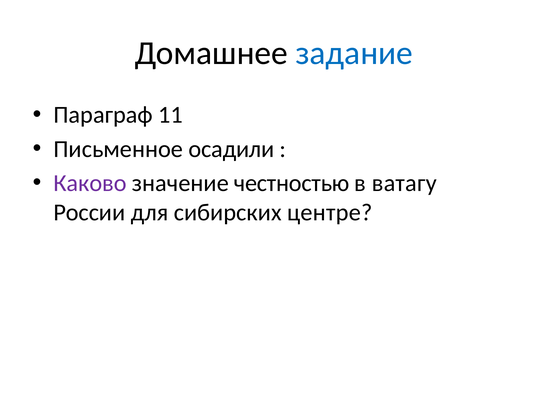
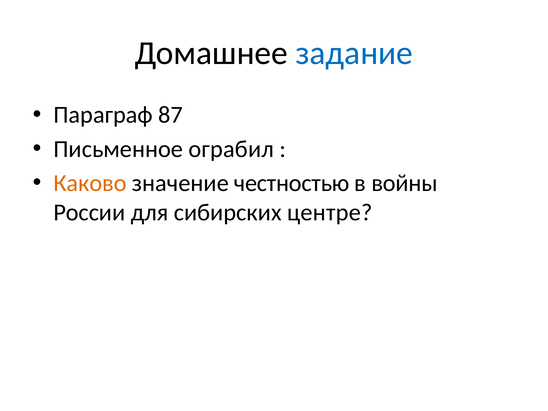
11: 11 -> 87
осадили: осадили -> ограбил
Каково colour: purple -> orange
ватагу: ватагу -> войны
